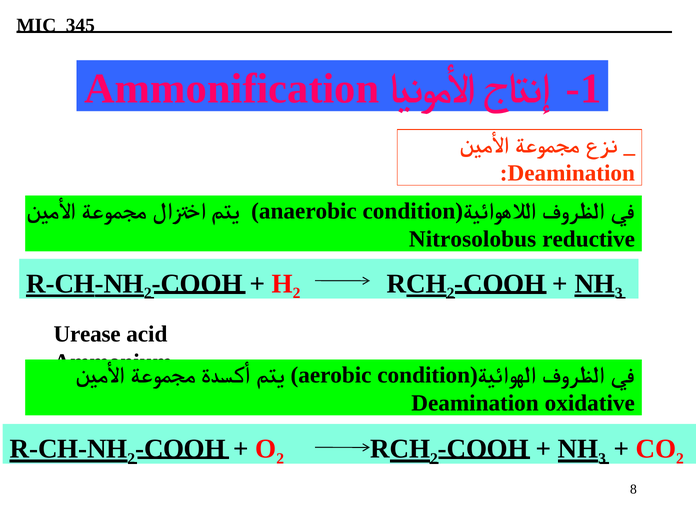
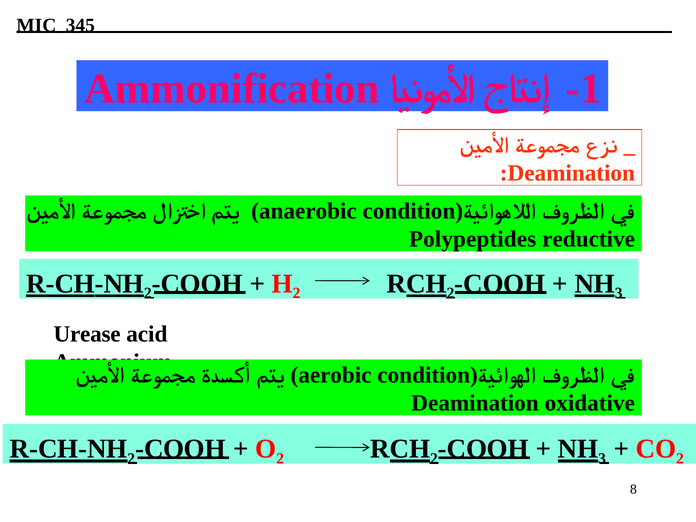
Nitrosolobus: Nitrosolobus -> Polypeptides
